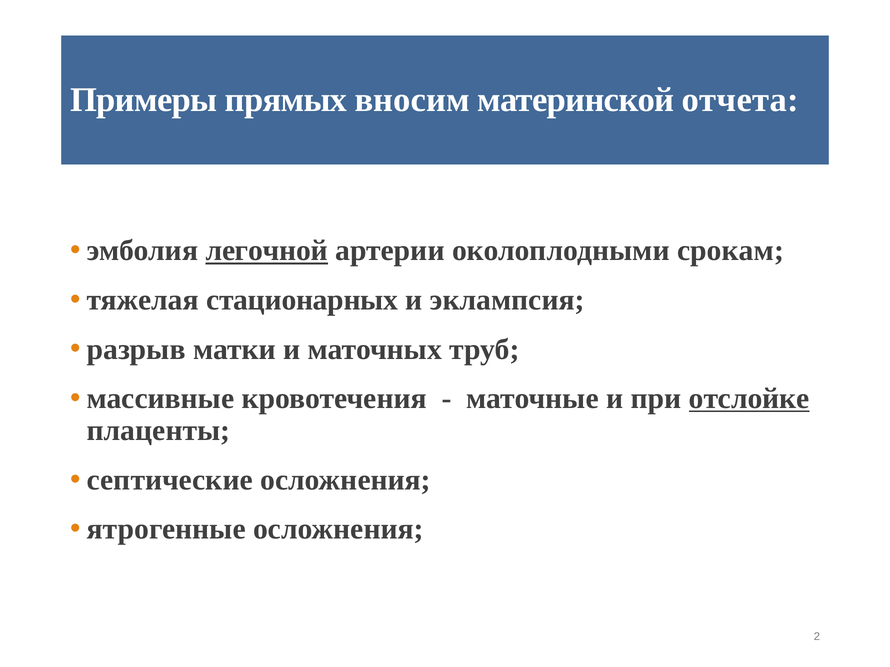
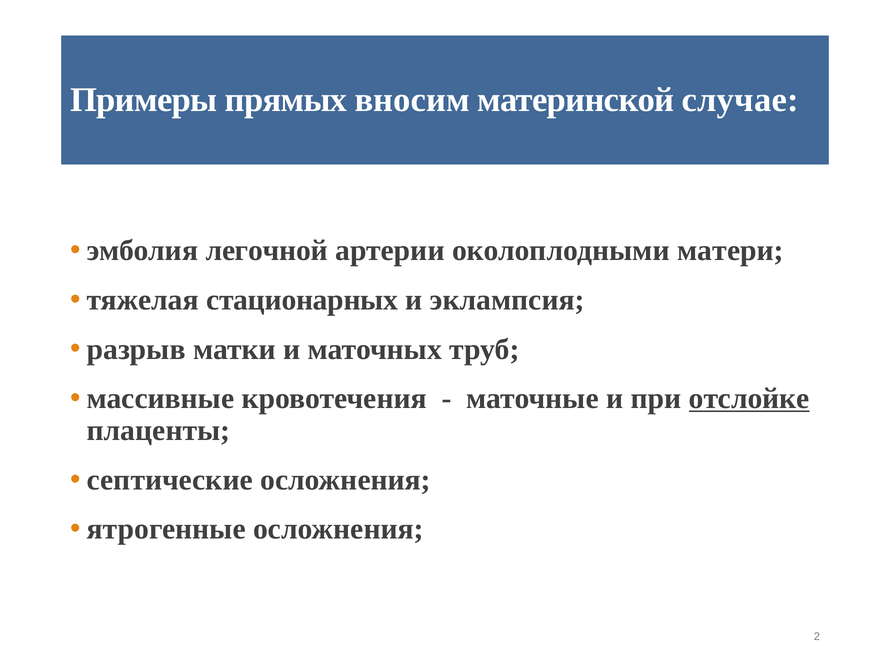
отчета: отчета -> случае
легочной underline: present -> none
срокам: срокам -> матери
